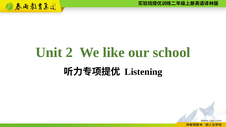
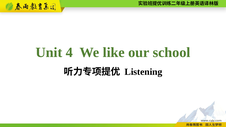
2: 2 -> 4
